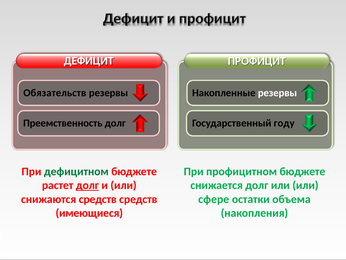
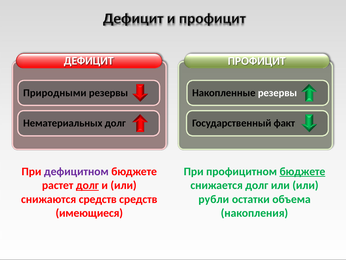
Обязательств: Обязательств -> Природными
Преемственность: Преемственность -> Нематериальных
году: году -> факт
дефицитном colour: green -> purple
бюджете at (302, 171) underline: none -> present
сфере: сфере -> рубли
